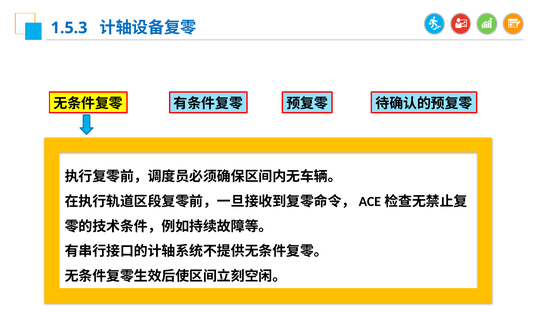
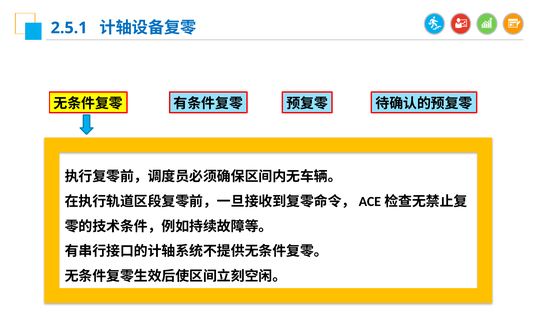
1.5.3: 1.5.3 -> 2.5.1
